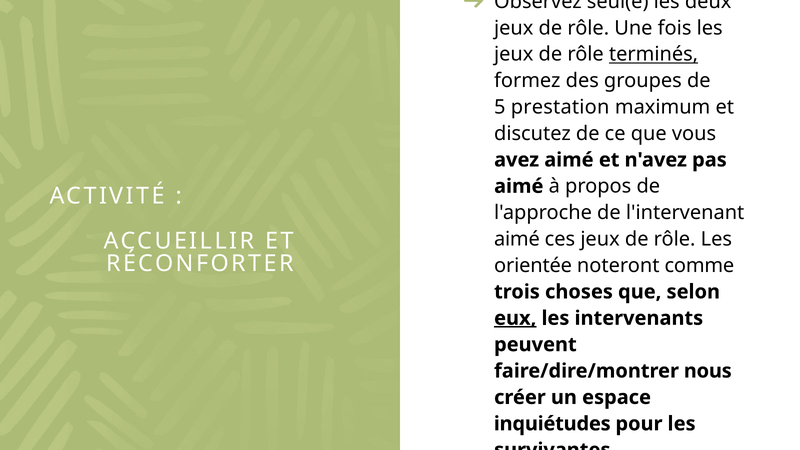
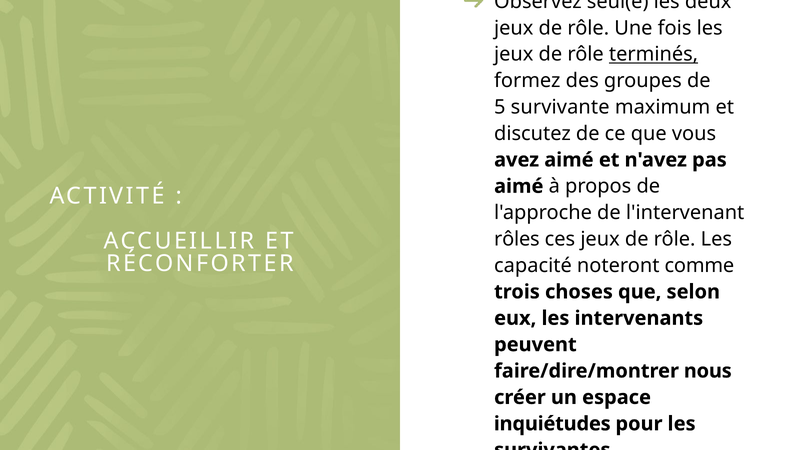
prestation: prestation -> survivante
aimé at (517, 239): aimé -> rôles
orientée: orientée -> capacité
eux underline: present -> none
